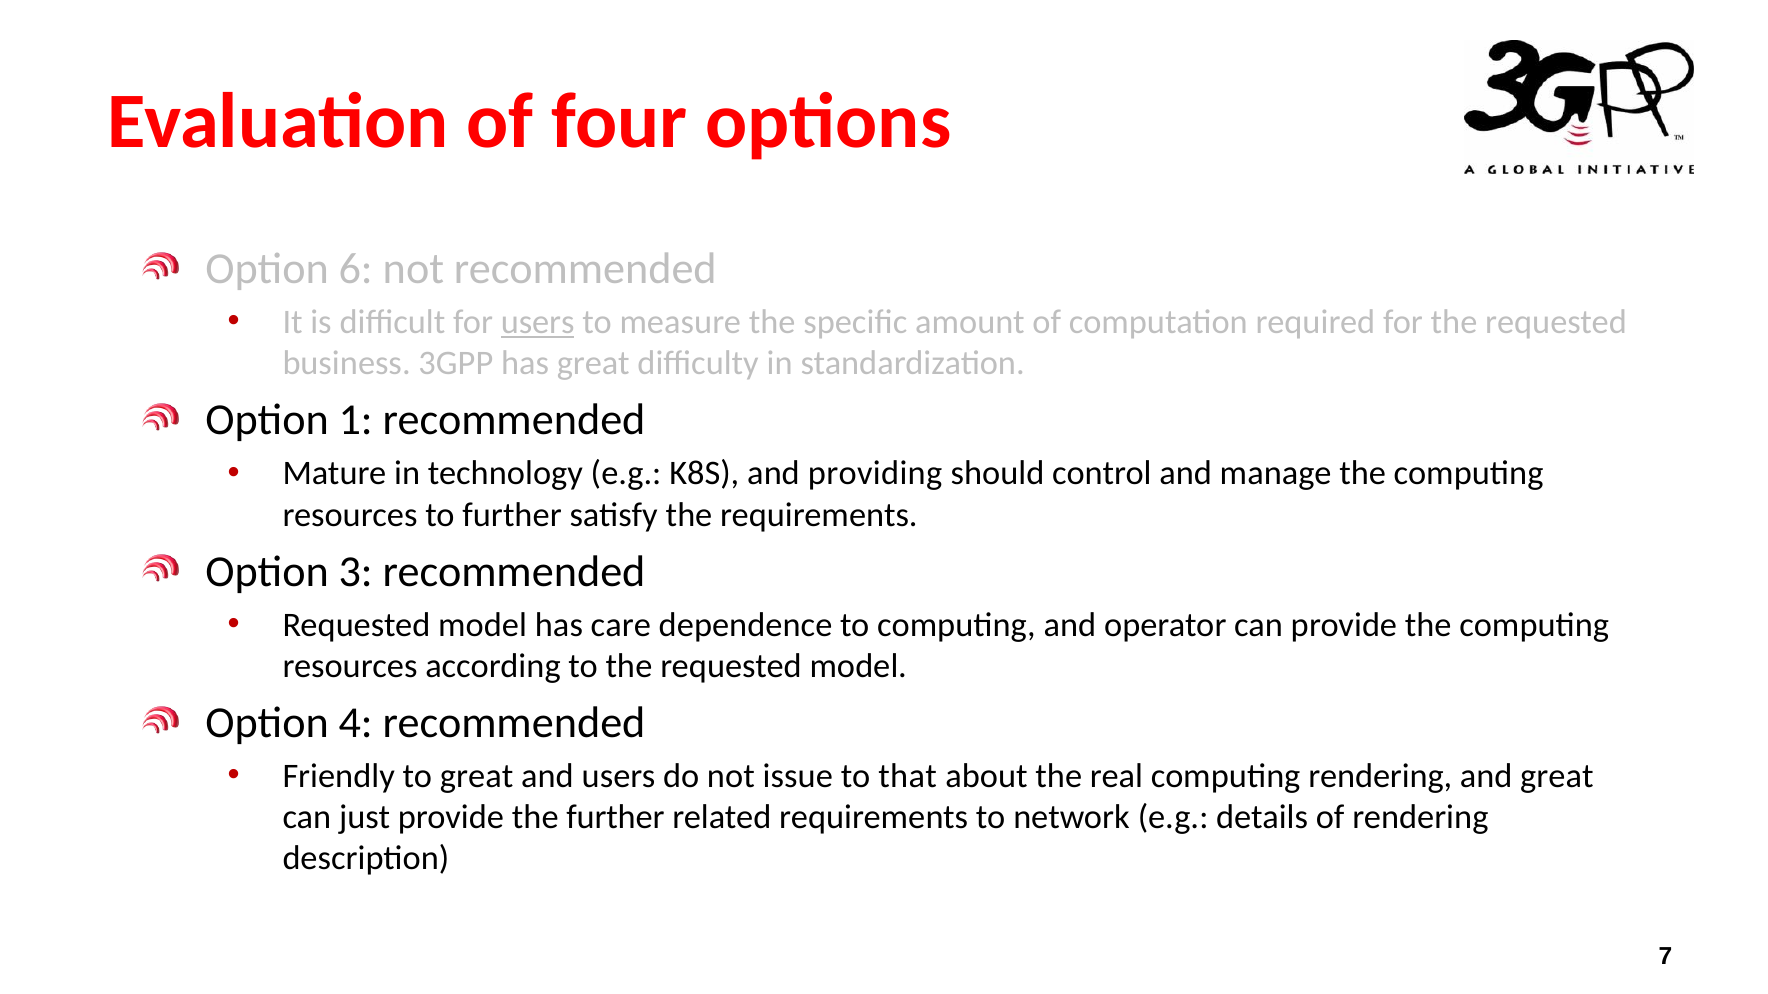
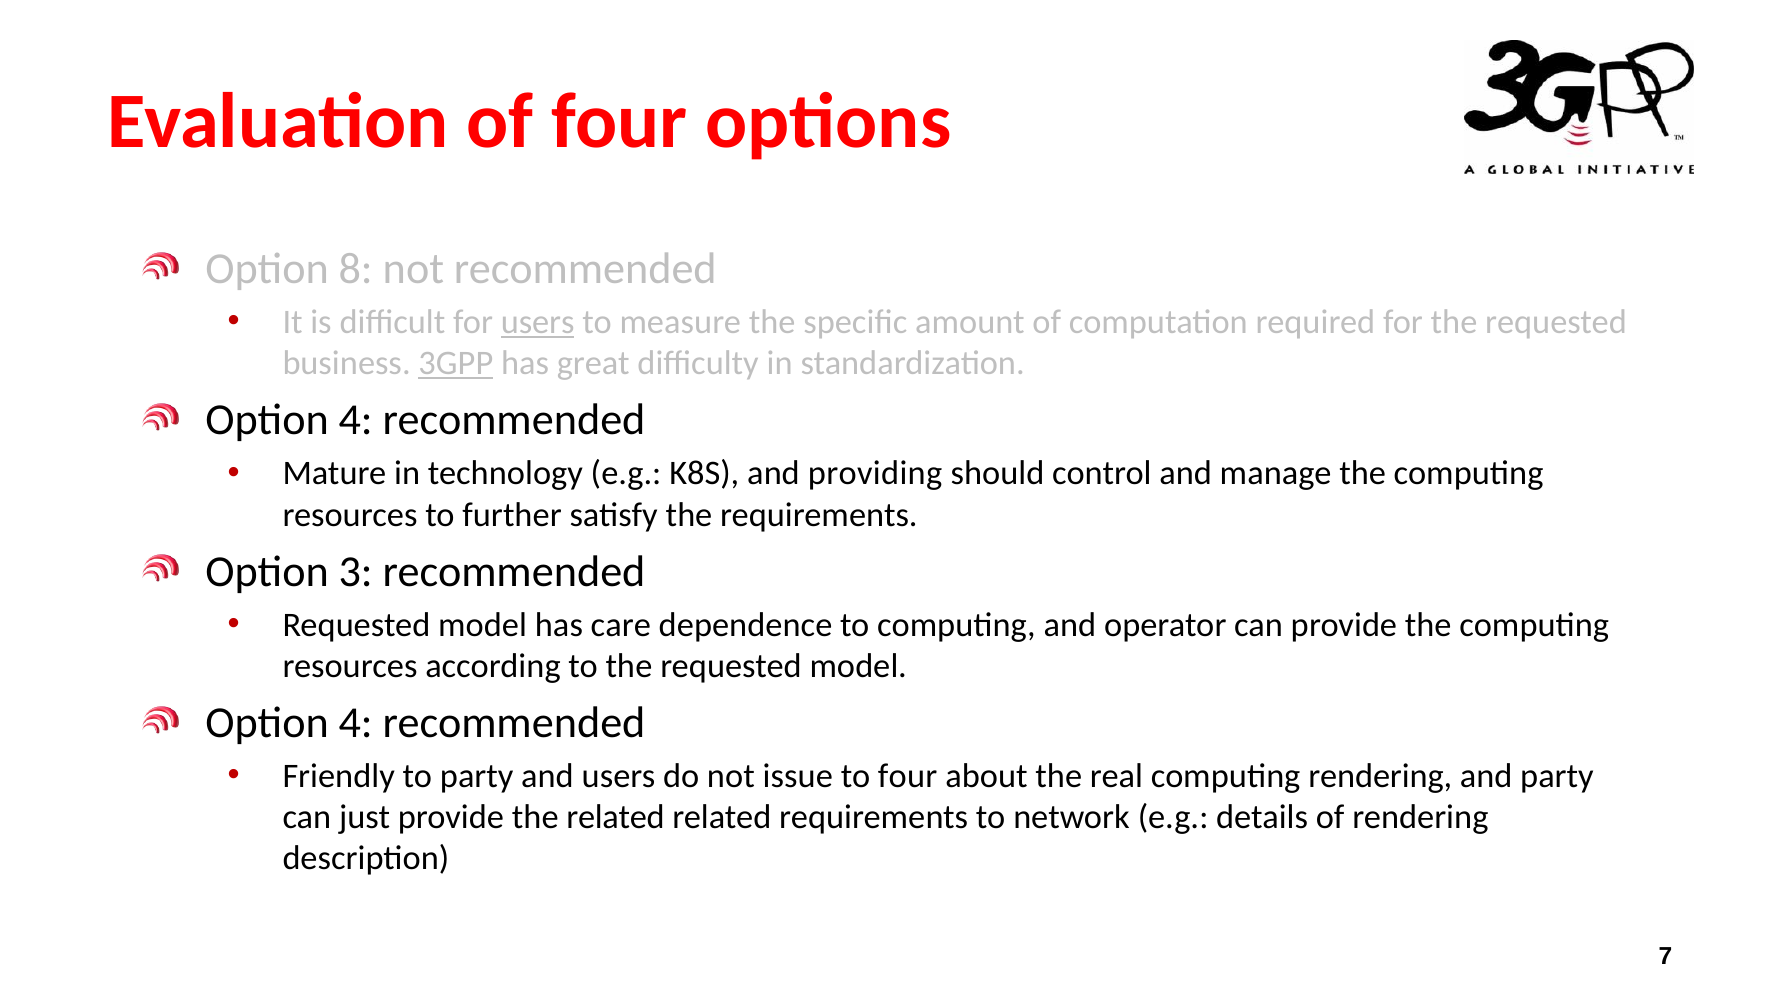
6: 6 -> 8
3GPP at (456, 364) underline: none -> present
1 at (356, 421): 1 -> 4
to great: great -> party
to that: that -> four
and great: great -> party
the further: further -> related
